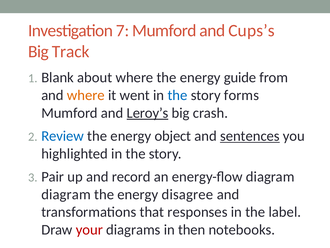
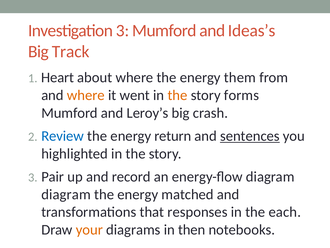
Investigation 7: 7 -> 3
Cups’s: Cups’s -> Ideas’s
Blank: Blank -> Heart
guide: guide -> them
the at (177, 95) colour: blue -> orange
Leroy’s underline: present -> none
object: object -> return
disagree: disagree -> matched
label: label -> each
your colour: red -> orange
